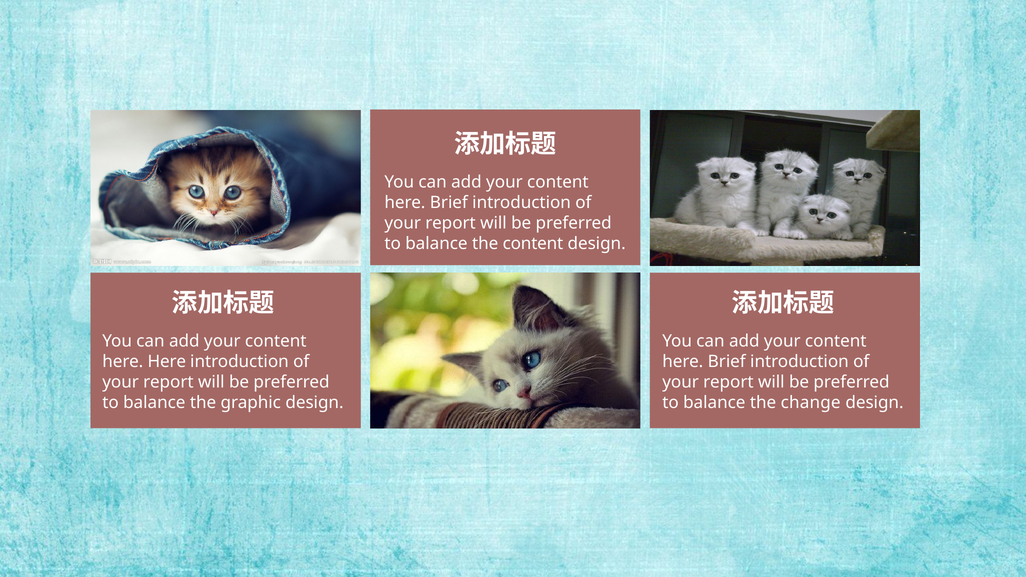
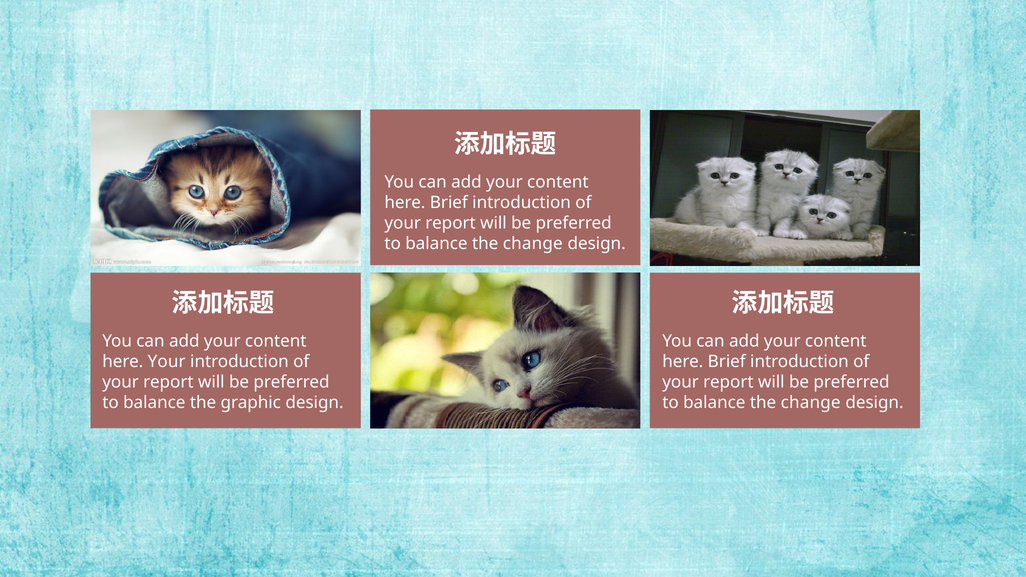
content at (533, 244): content -> change
here Here: Here -> Your
